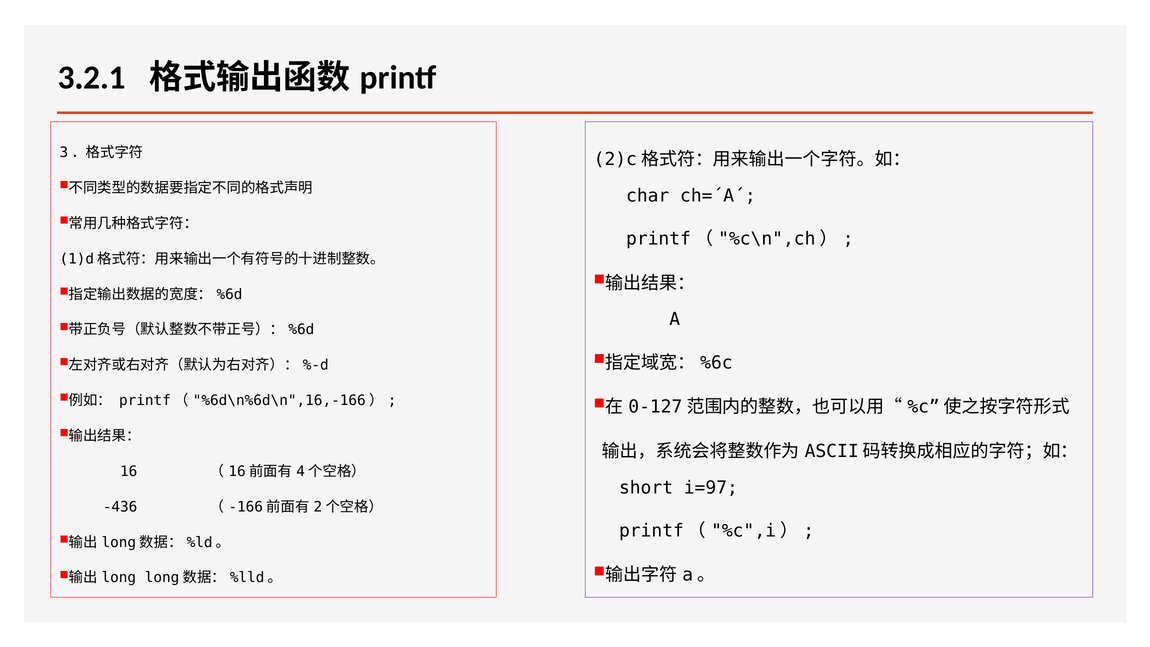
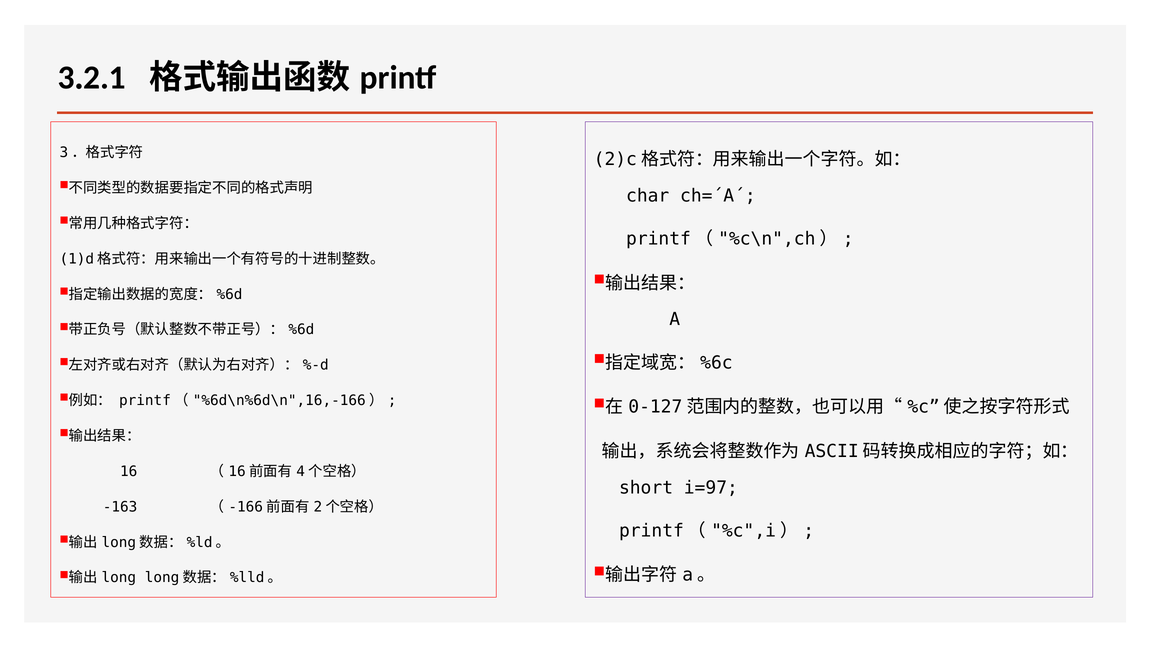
-436: -436 -> -163
